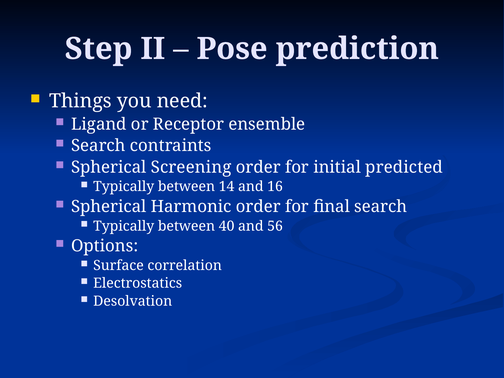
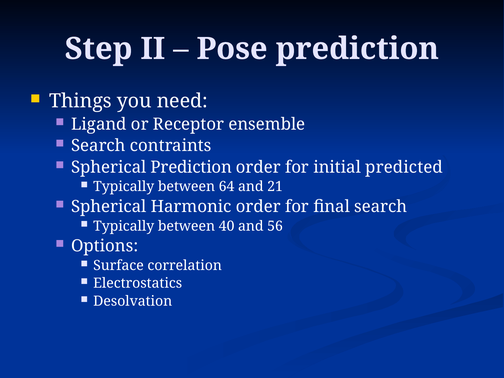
Spherical Screening: Screening -> Prediction
14: 14 -> 64
16: 16 -> 21
